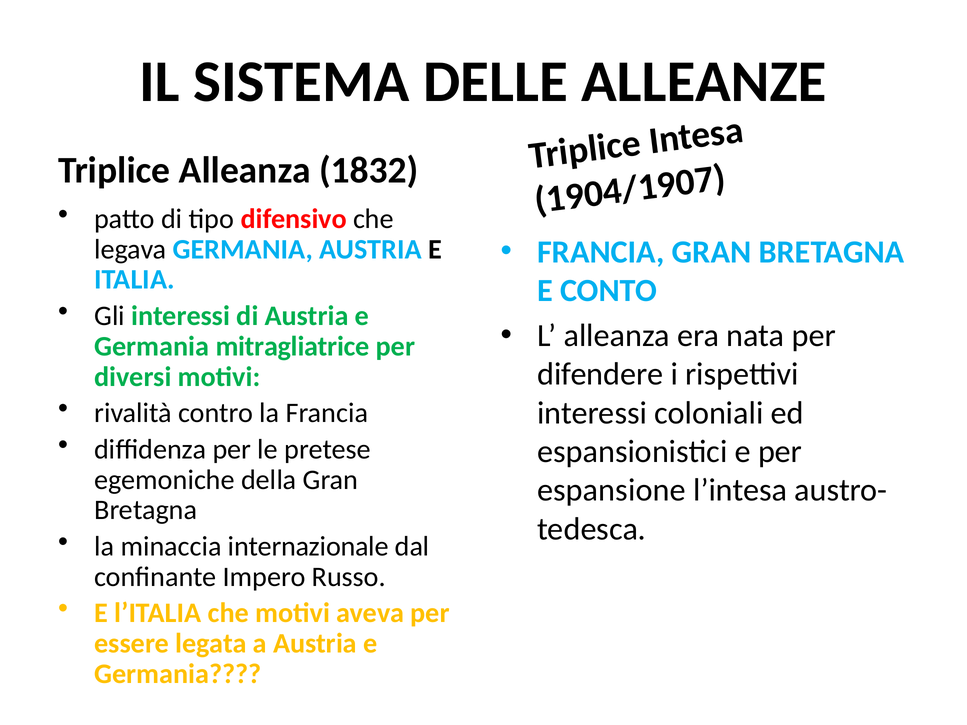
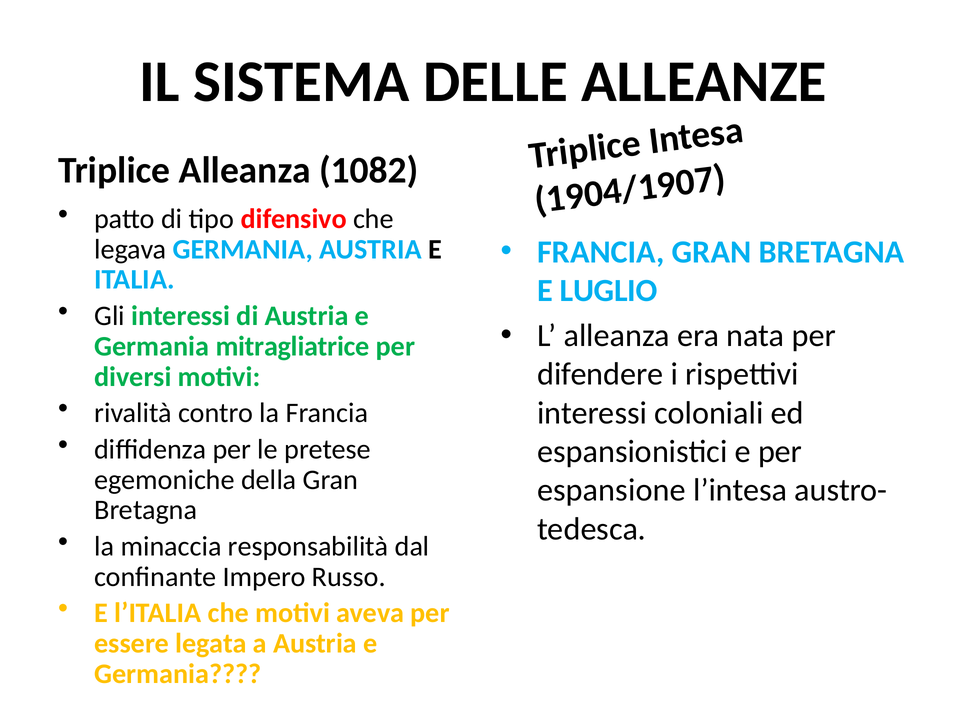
1832: 1832 -> 1082
CONTO: CONTO -> LUGLIO
internazionale: internazionale -> responsabilità
